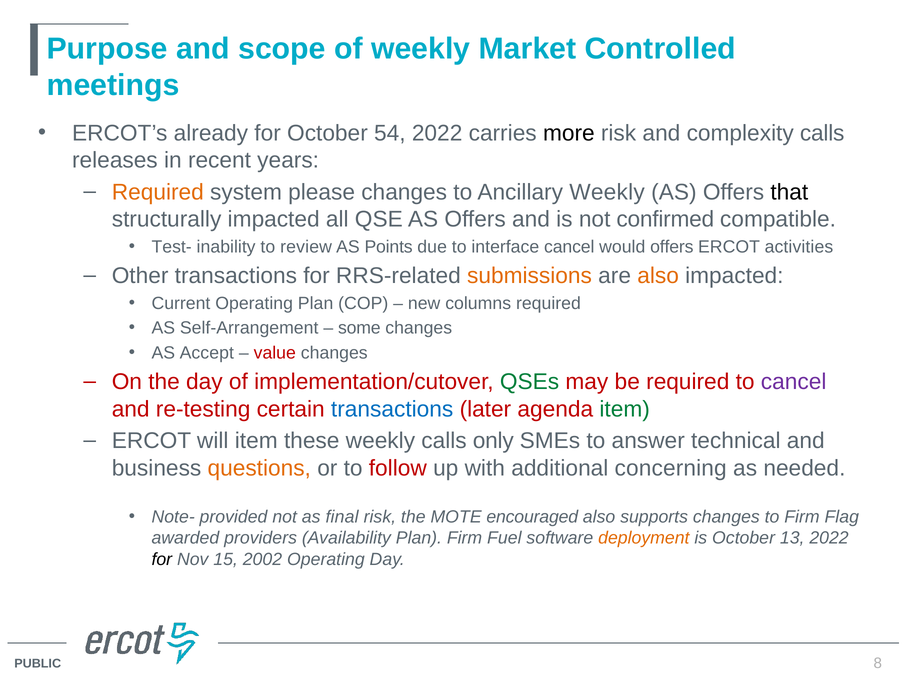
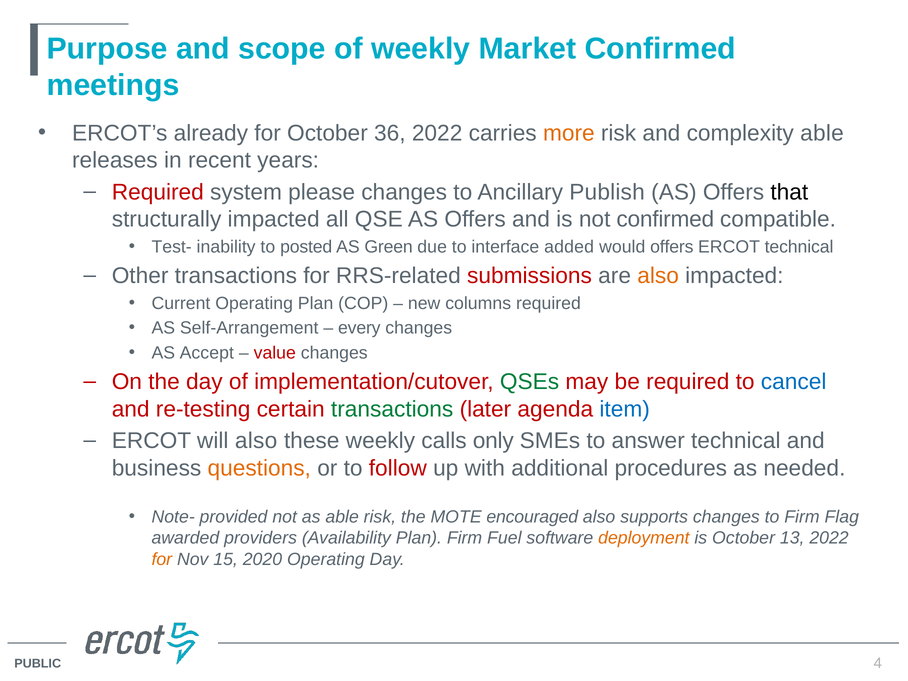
Market Controlled: Controlled -> Confirmed
54: 54 -> 36
more colour: black -> orange
complexity calls: calls -> able
Required at (158, 192) colour: orange -> red
Ancillary Weekly: Weekly -> Publish
review: review -> posted
Points: Points -> Green
interface cancel: cancel -> added
ERCOT activities: activities -> technical
submissions colour: orange -> red
some: some -> every
cancel at (794, 382) colour: purple -> blue
transactions at (392, 409) colour: blue -> green
item at (625, 409) colour: green -> blue
will item: item -> also
concerning: concerning -> procedures
as final: final -> able
for at (162, 559) colour: black -> orange
2002: 2002 -> 2020
8: 8 -> 4
